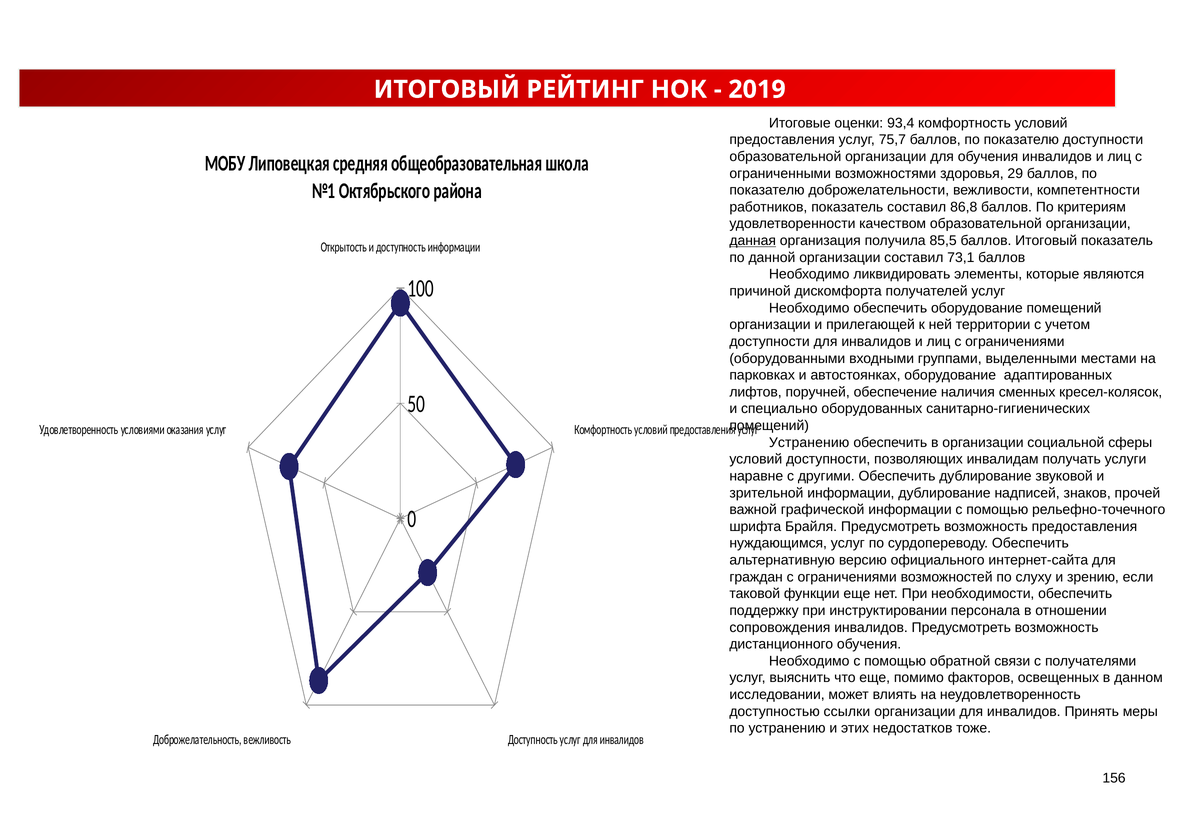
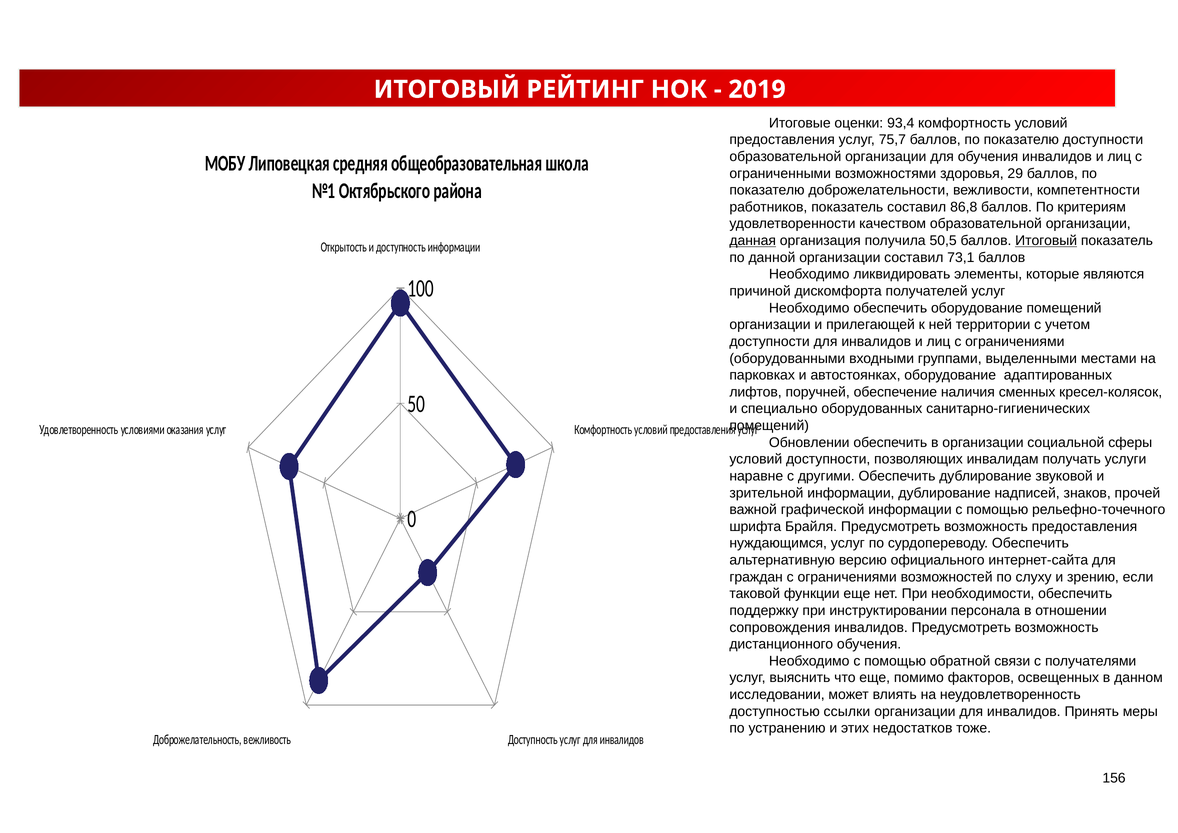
85,5: 85,5 -> 50,5
Итоговый at (1046, 241) underline: none -> present
Устранению at (809, 442): Устранению -> Обновлении
